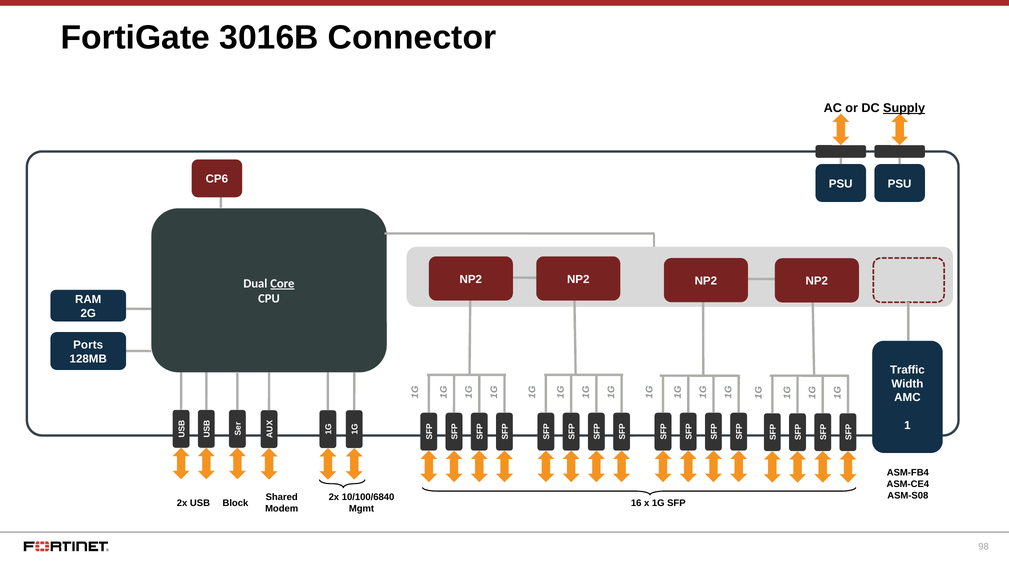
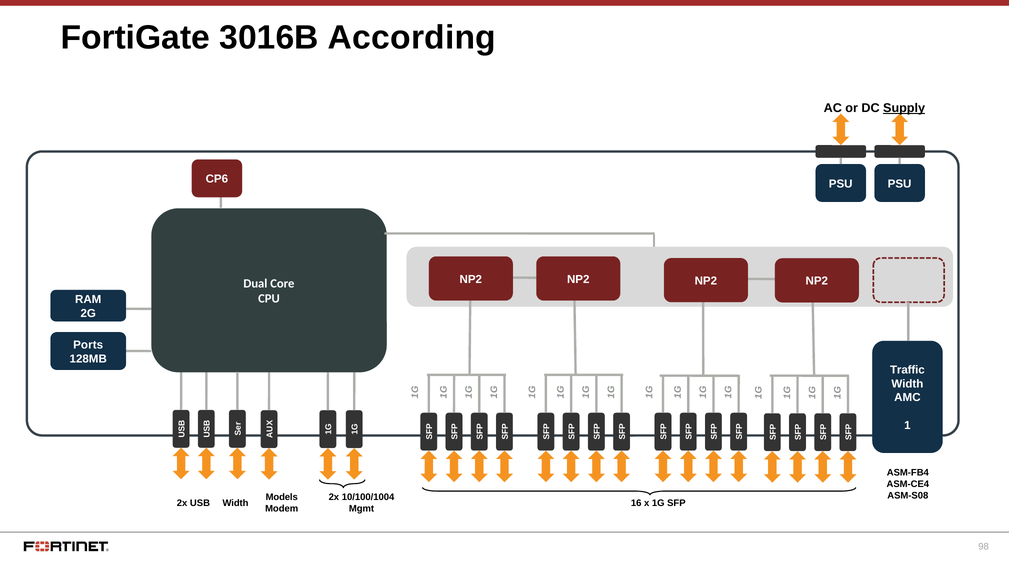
Connector: Connector -> According
Core underline: present -> none
Shared: Shared -> Models
10/100/6840: 10/100/6840 -> 10/100/1004
Block at (235, 503): Block -> Width
